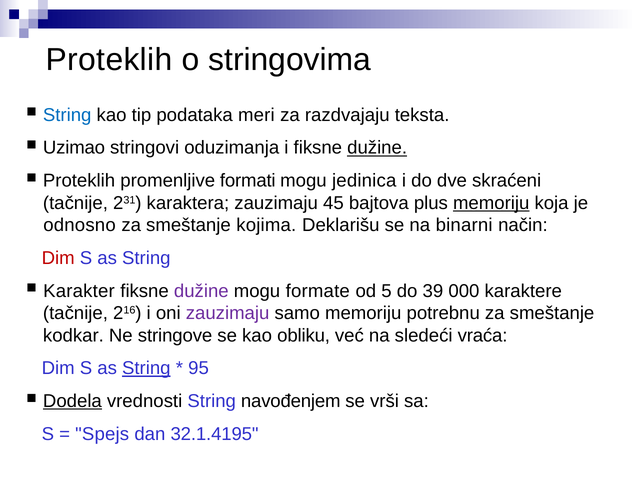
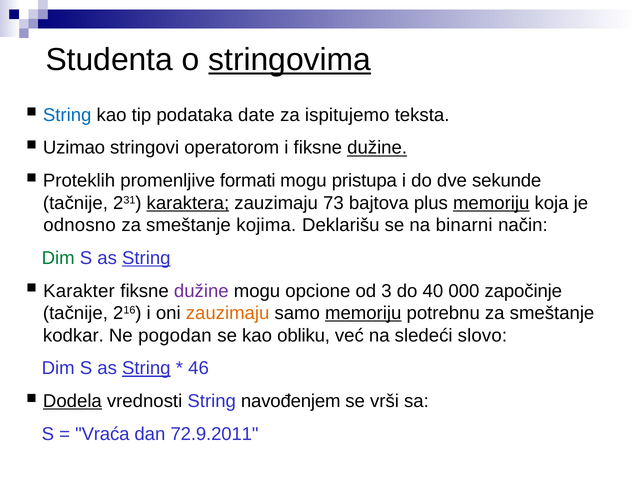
Proteklih at (109, 60): Proteklih -> Studenta
stringovima underline: none -> present
meri: meri -> date
razdvajaju: razdvajaju -> ispitujemo
oduzimanja: oduzimanja -> operatorom
jedinica: jedinica -> pristupa
skraćeni: skraćeni -> sekunde
karaktera underline: none -> present
45: 45 -> 73
Dim at (58, 258) colour: red -> green
String at (146, 258) underline: none -> present
formate: formate -> opcione
5: 5 -> 3
39: 39 -> 40
karaktere: karaktere -> započinje
zauzimaju at (228, 314) colour: purple -> orange
memoriju at (363, 314) underline: none -> present
stringove: stringove -> pogodan
vraća: vraća -> slovo
95: 95 -> 46
Spejs: Spejs -> Vraća
32.1.4195: 32.1.4195 -> 72.9.2011
